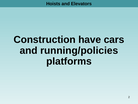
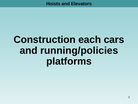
have: have -> each
